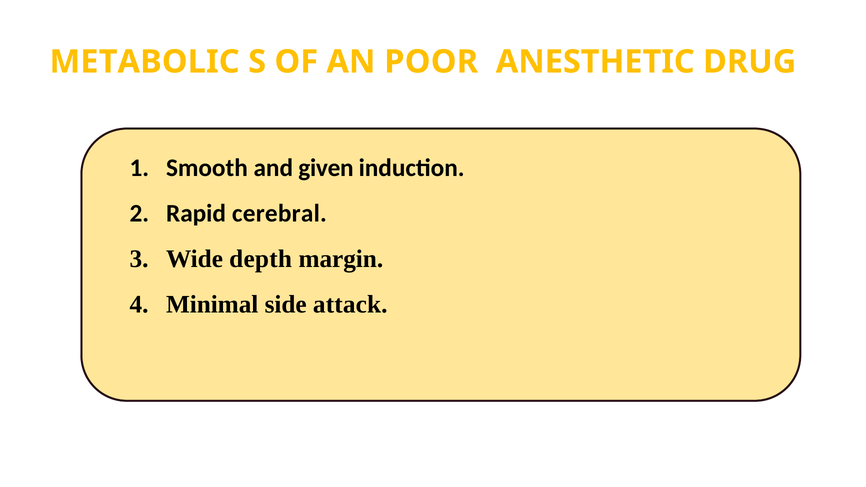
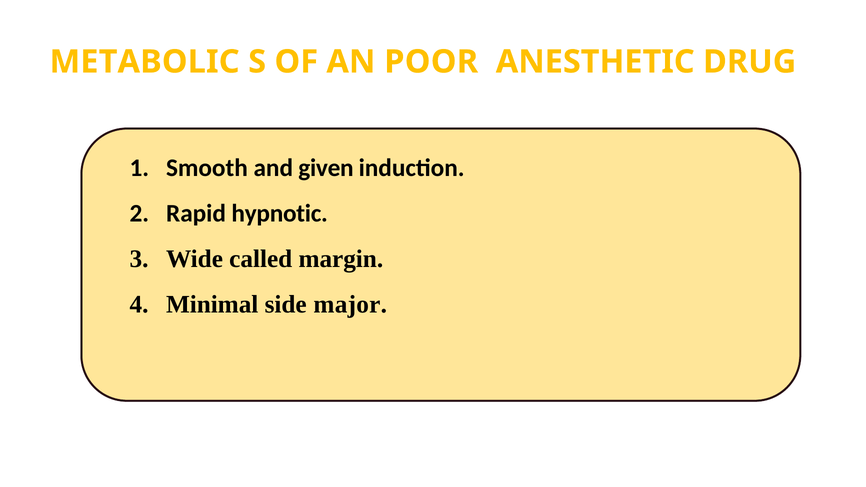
cerebral: cerebral -> hypnotic
depth: depth -> called
attack: attack -> major
